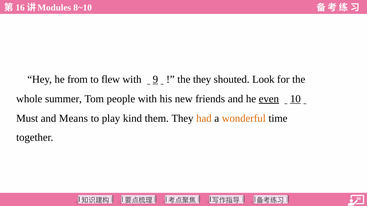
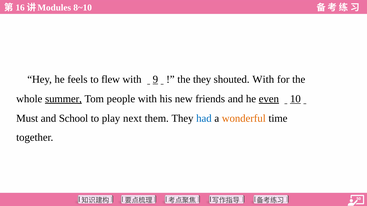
from: from -> feels
shouted Look: Look -> With
summer underline: none -> present
Means: Means -> School
kind: kind -> next
had colour: orange -> blue
